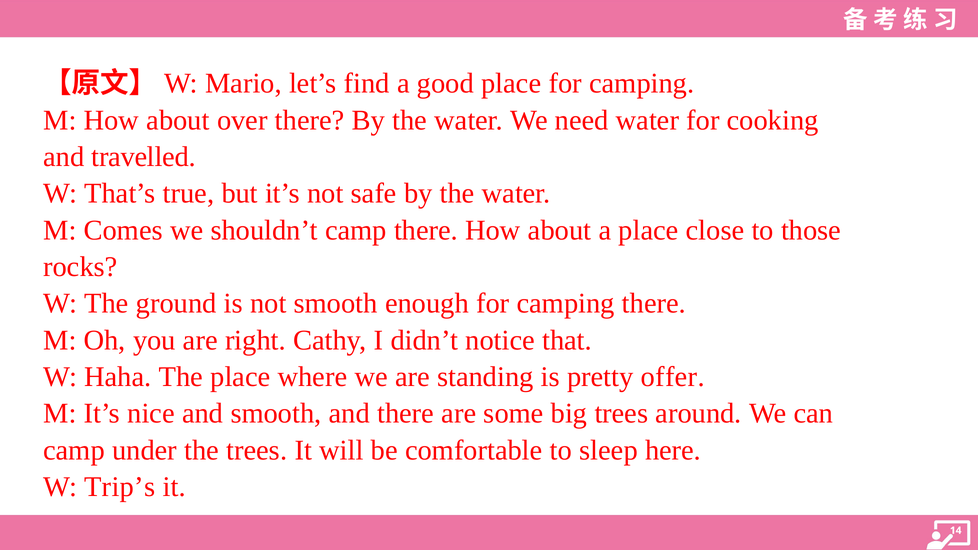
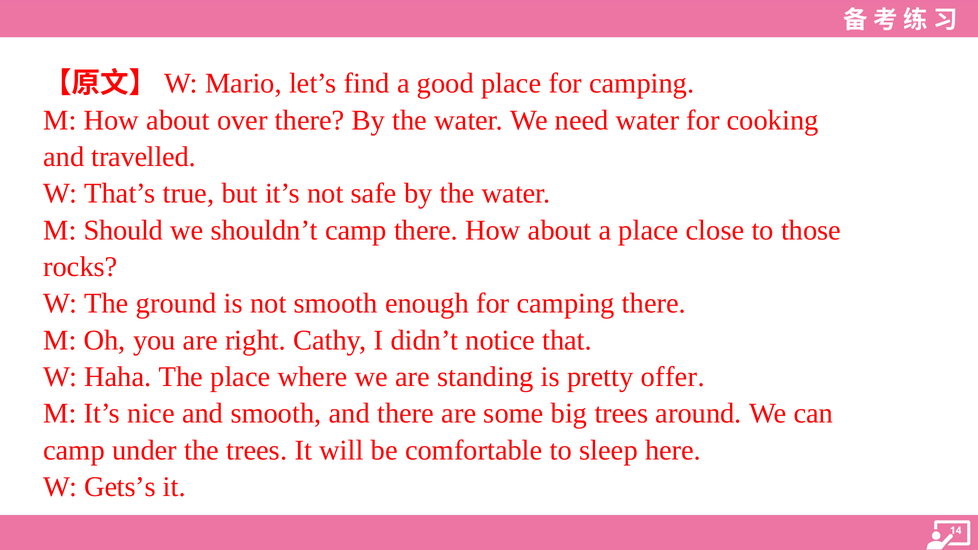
Comes: Comes -> Should
Trip’s: Trip’s -> Gets’s
